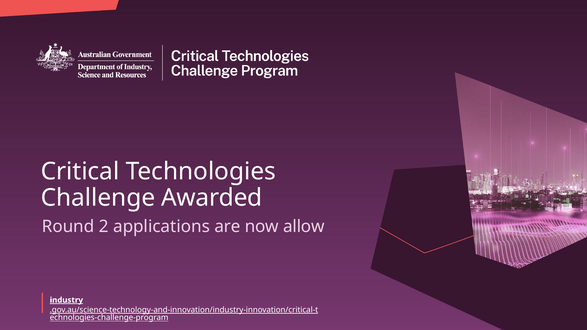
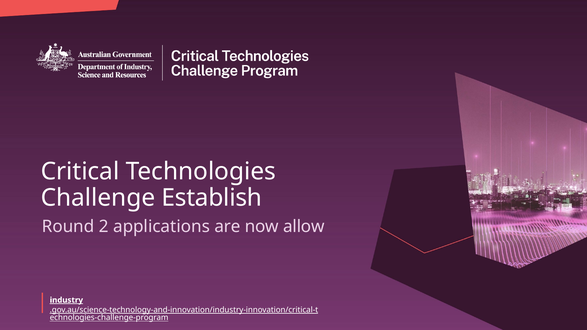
Awarded: Awarded -> Establish
